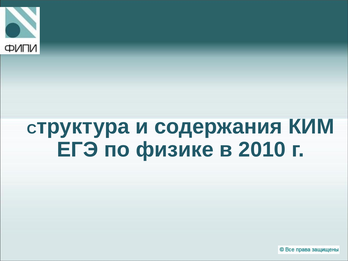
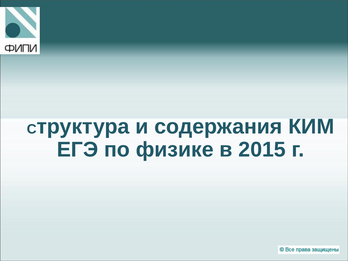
2010: 2010 -> 2015
